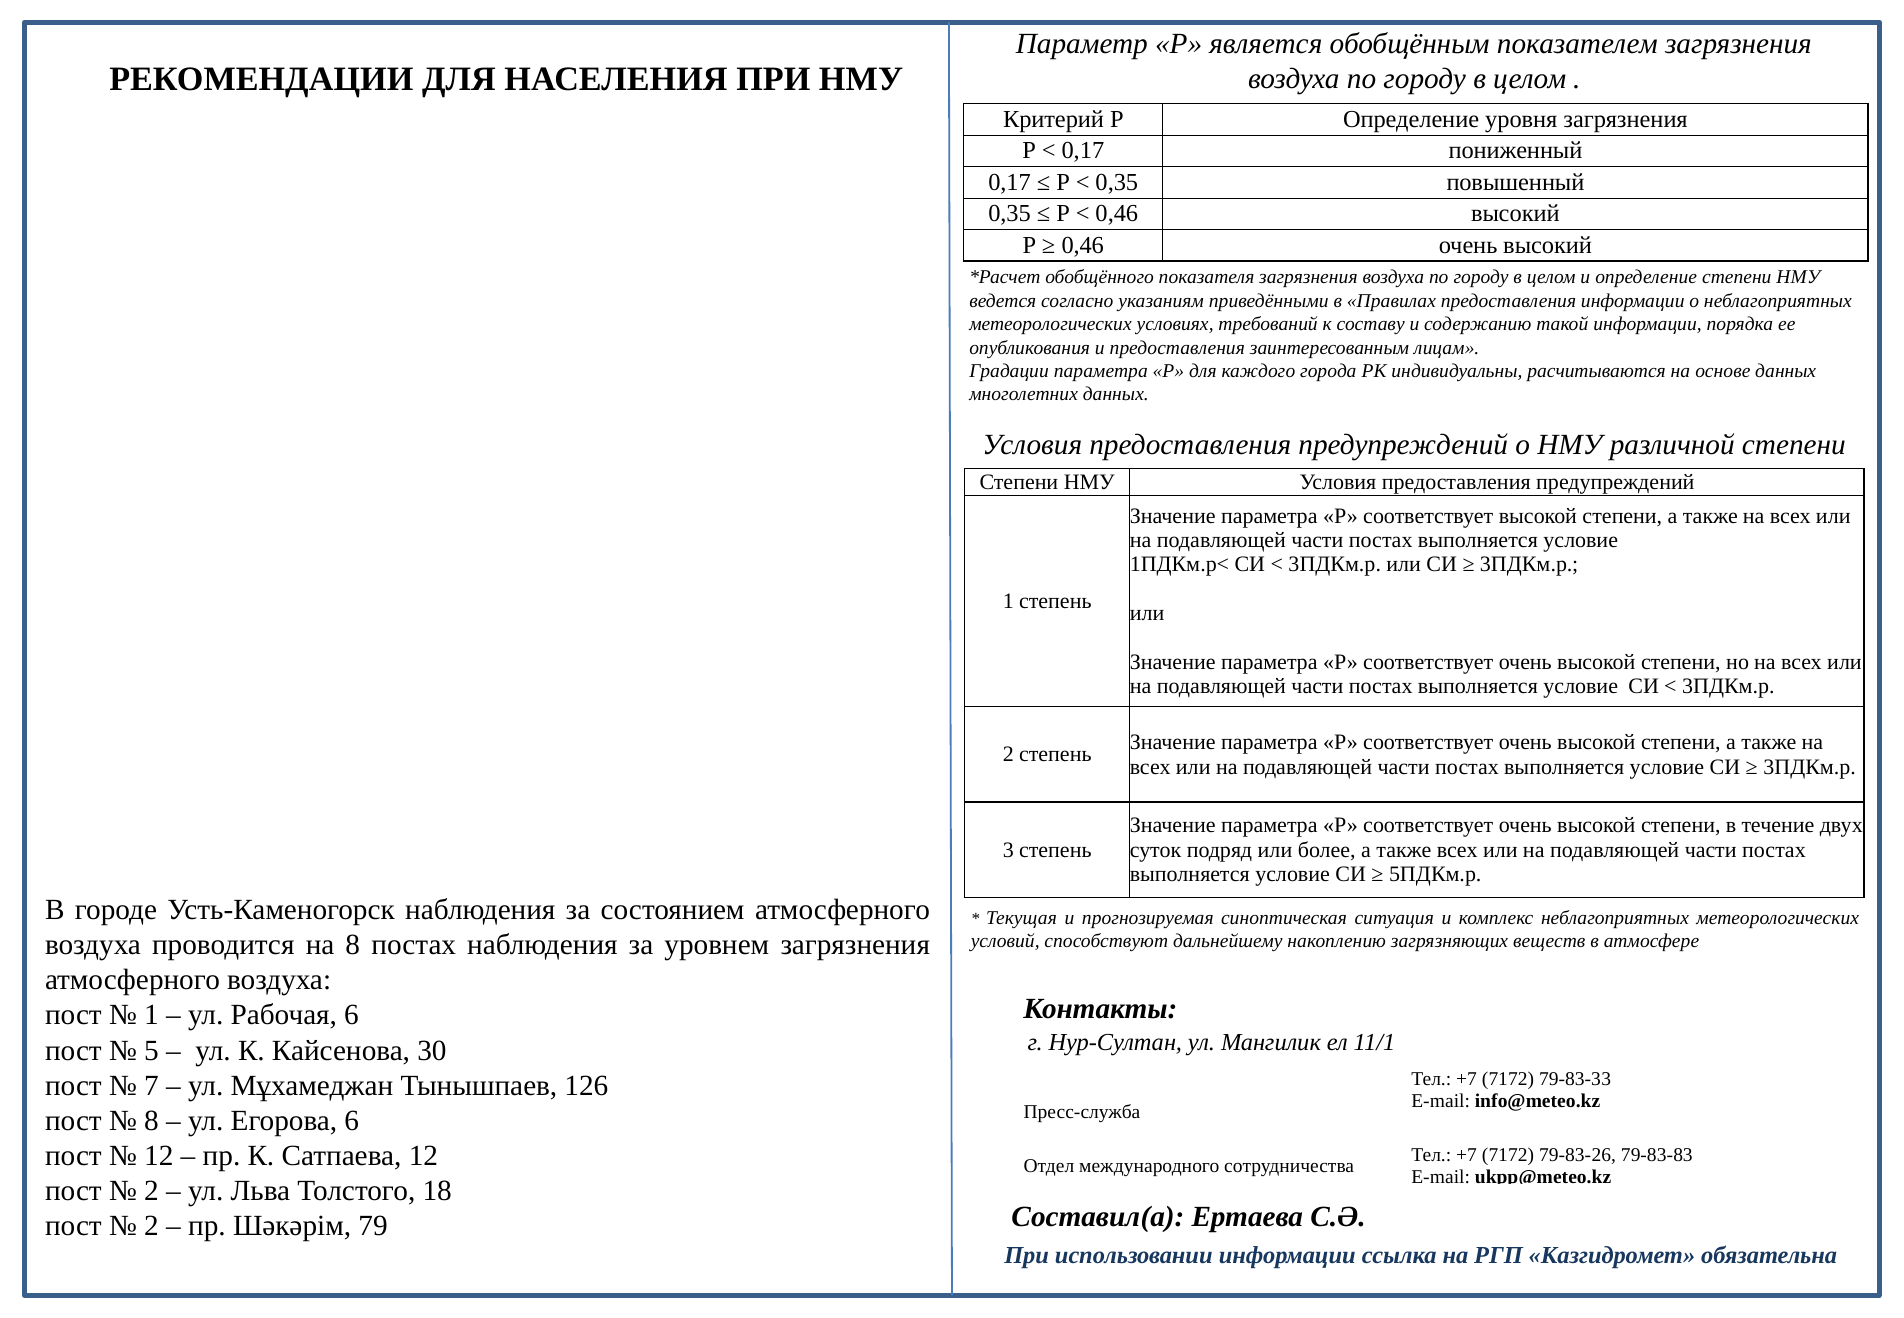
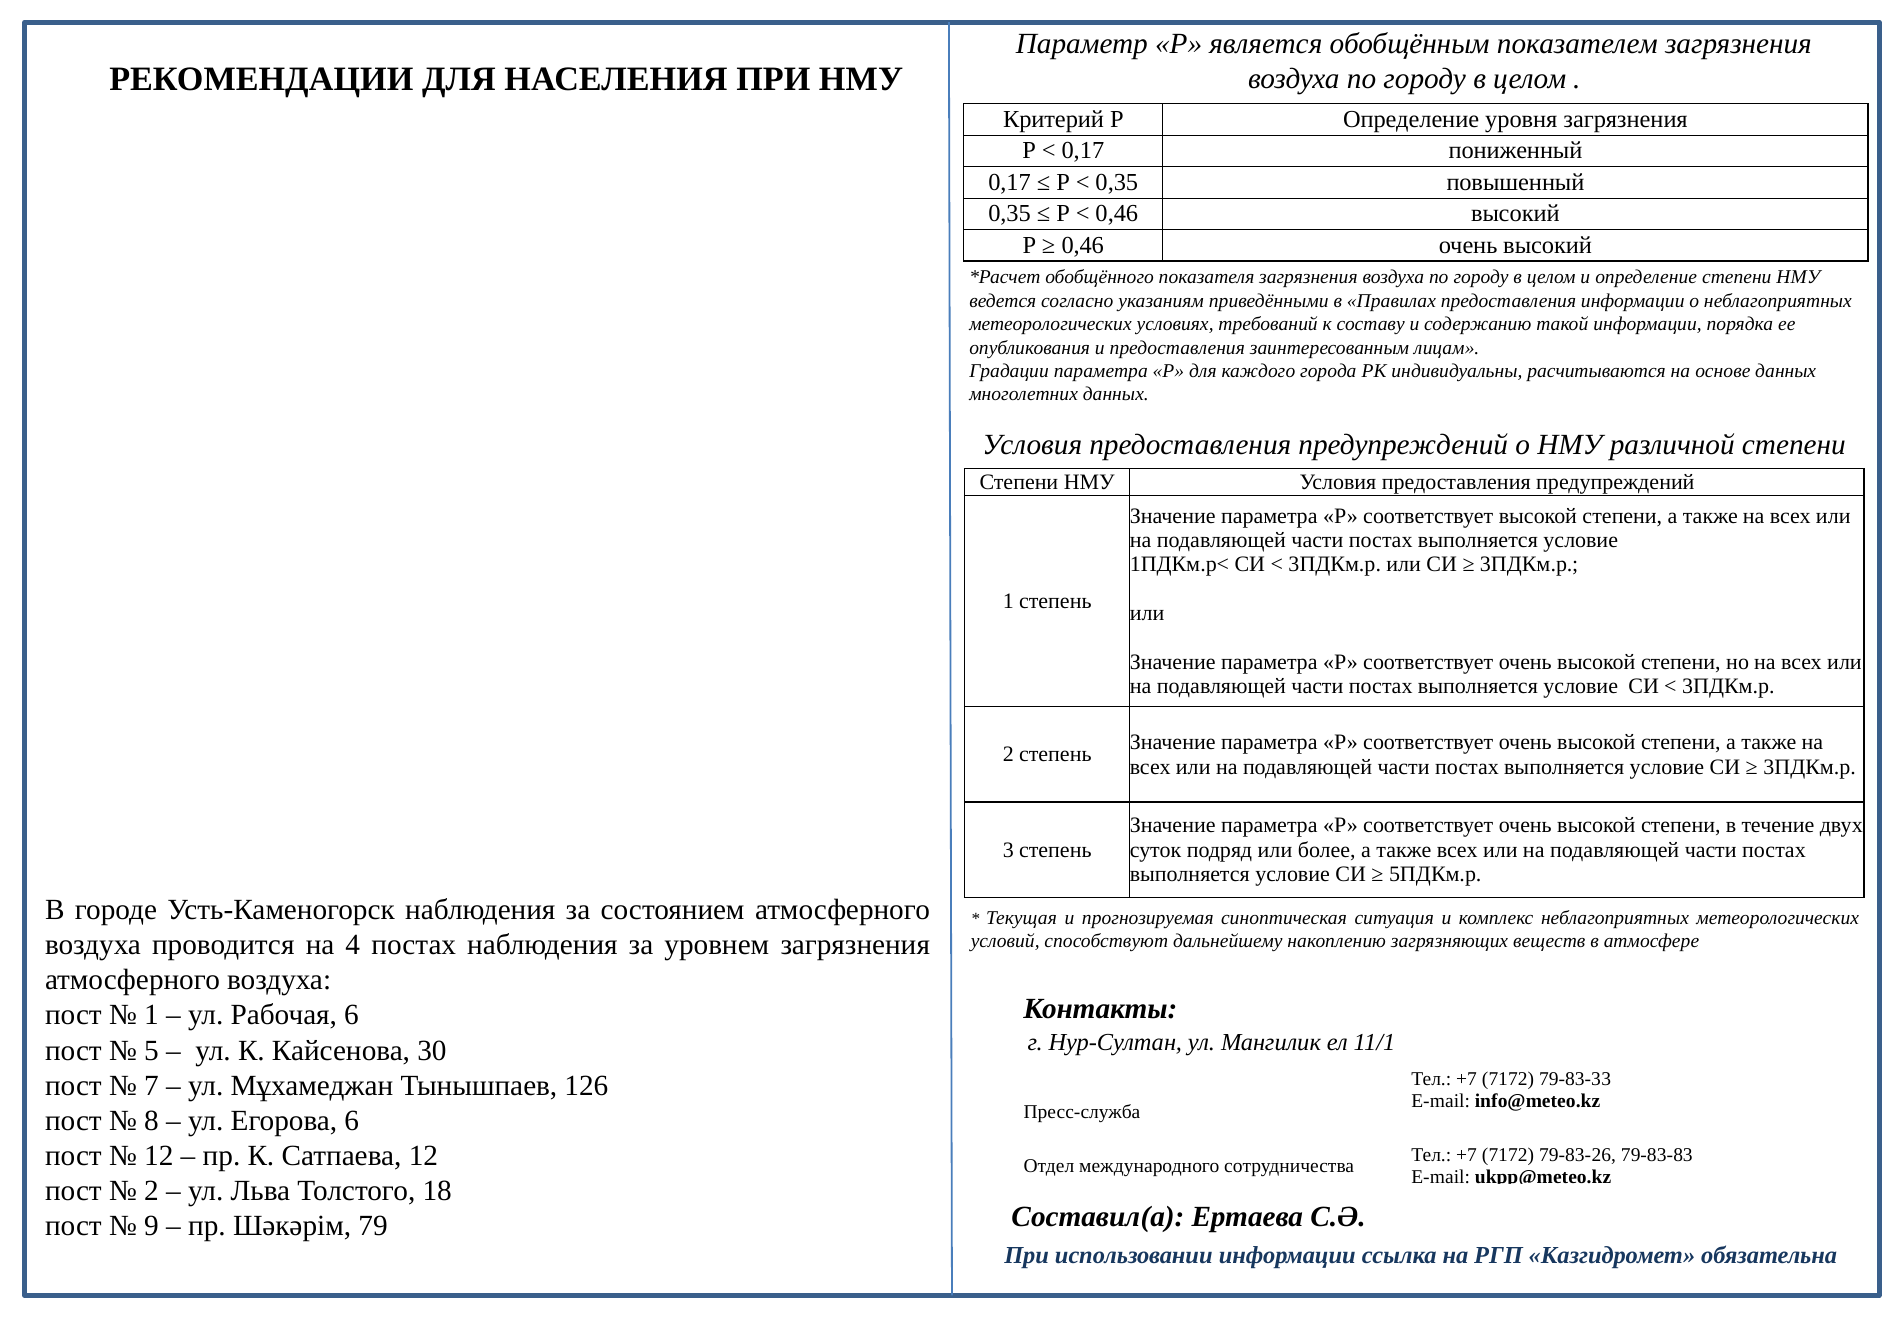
на 8: 8 -> 4
2 at (151, 1226): 2 -> 9
